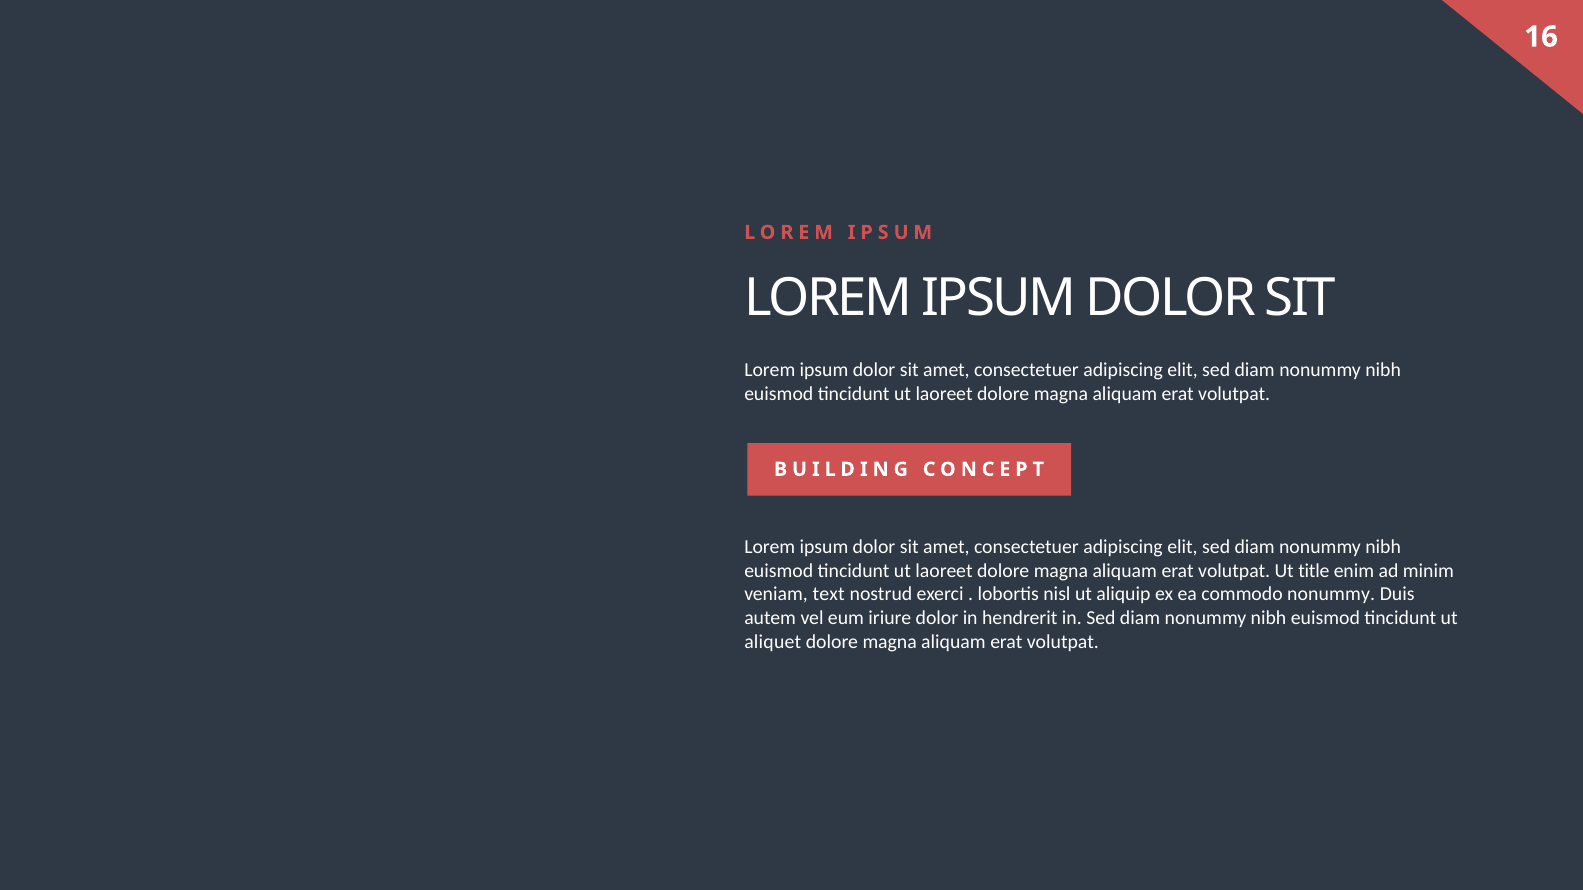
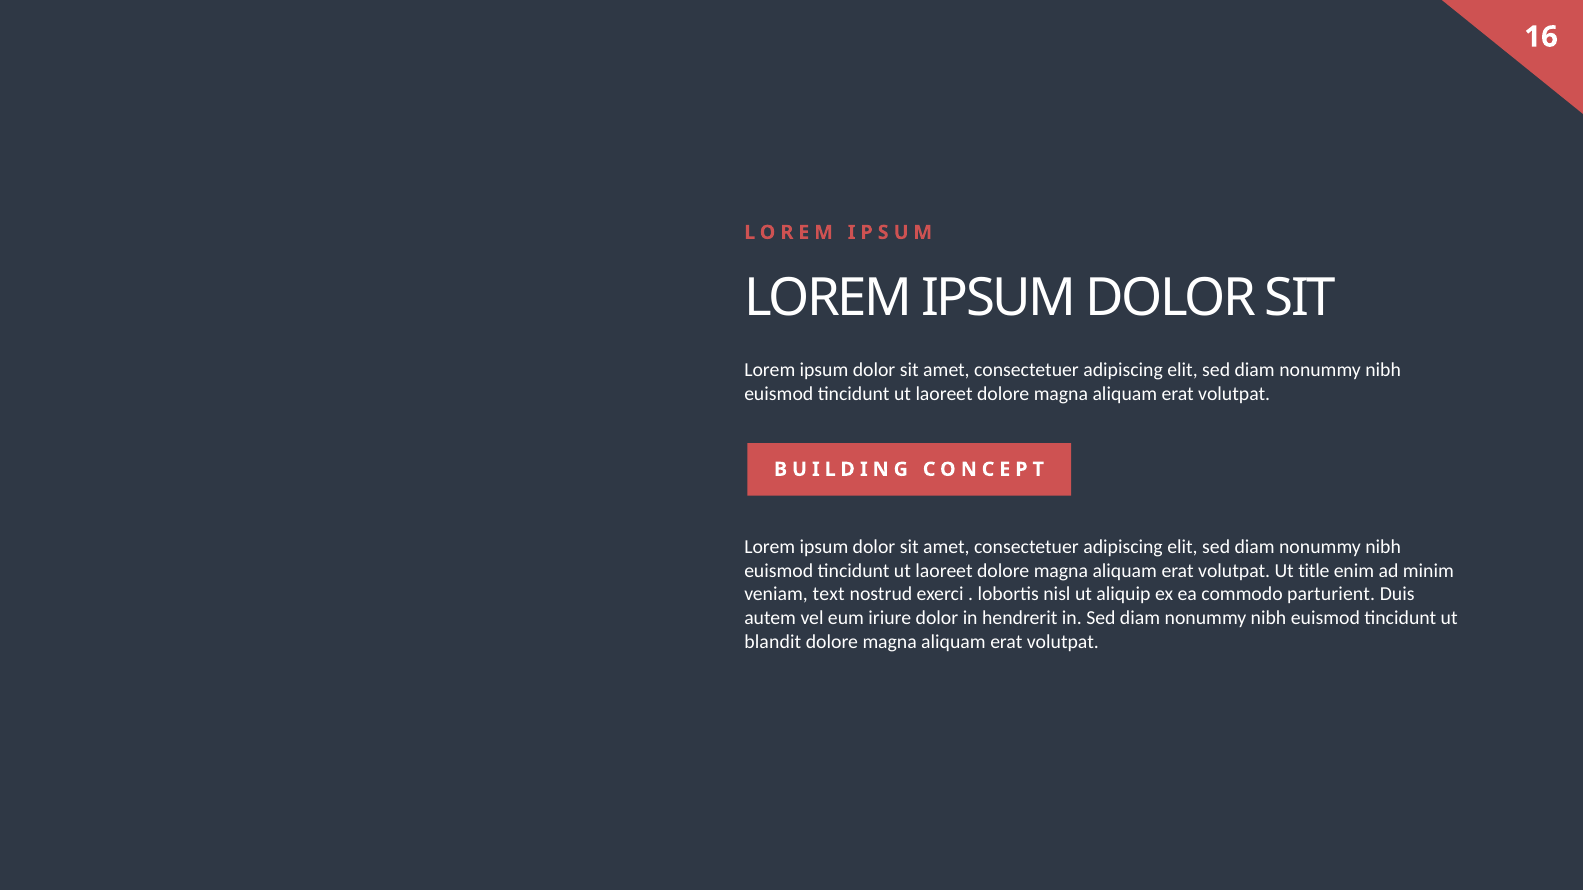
commodo nonummy: nonummy -> parturient
aliquet: aliquet -> blandit
